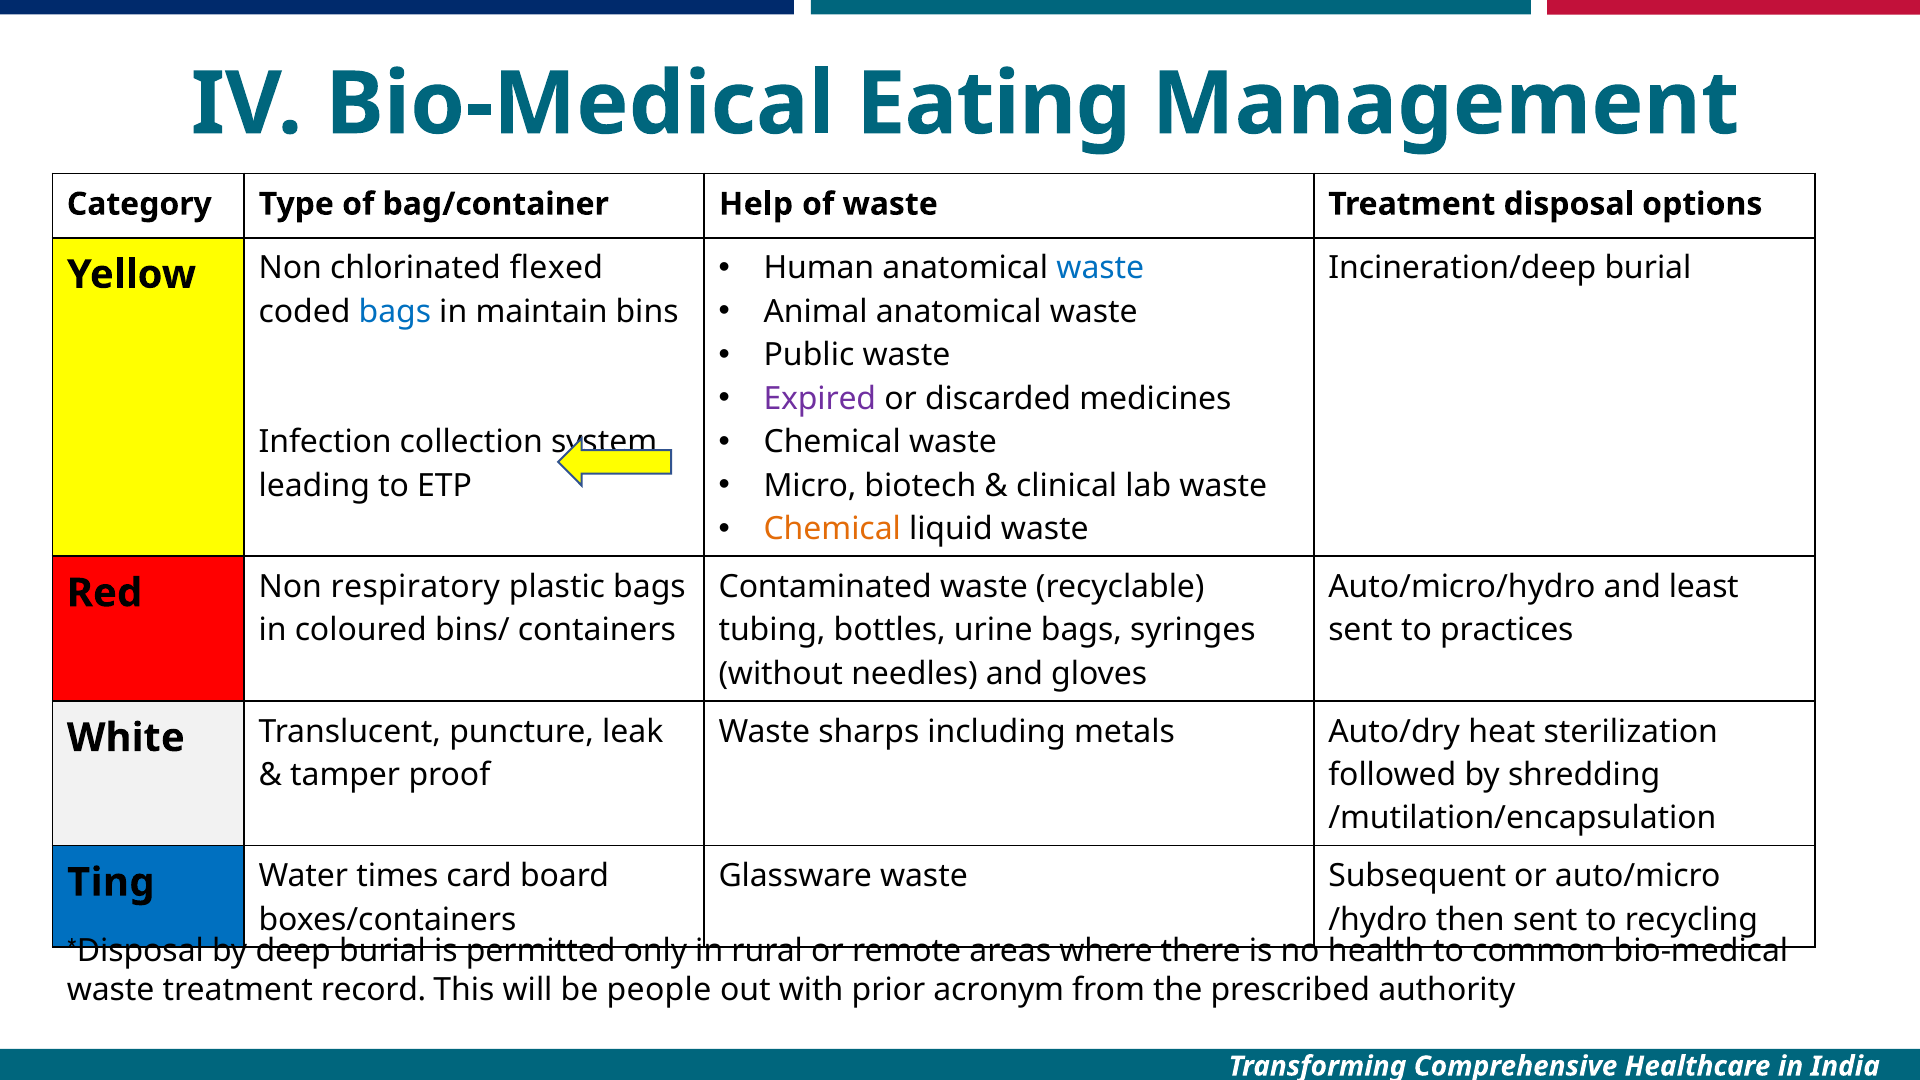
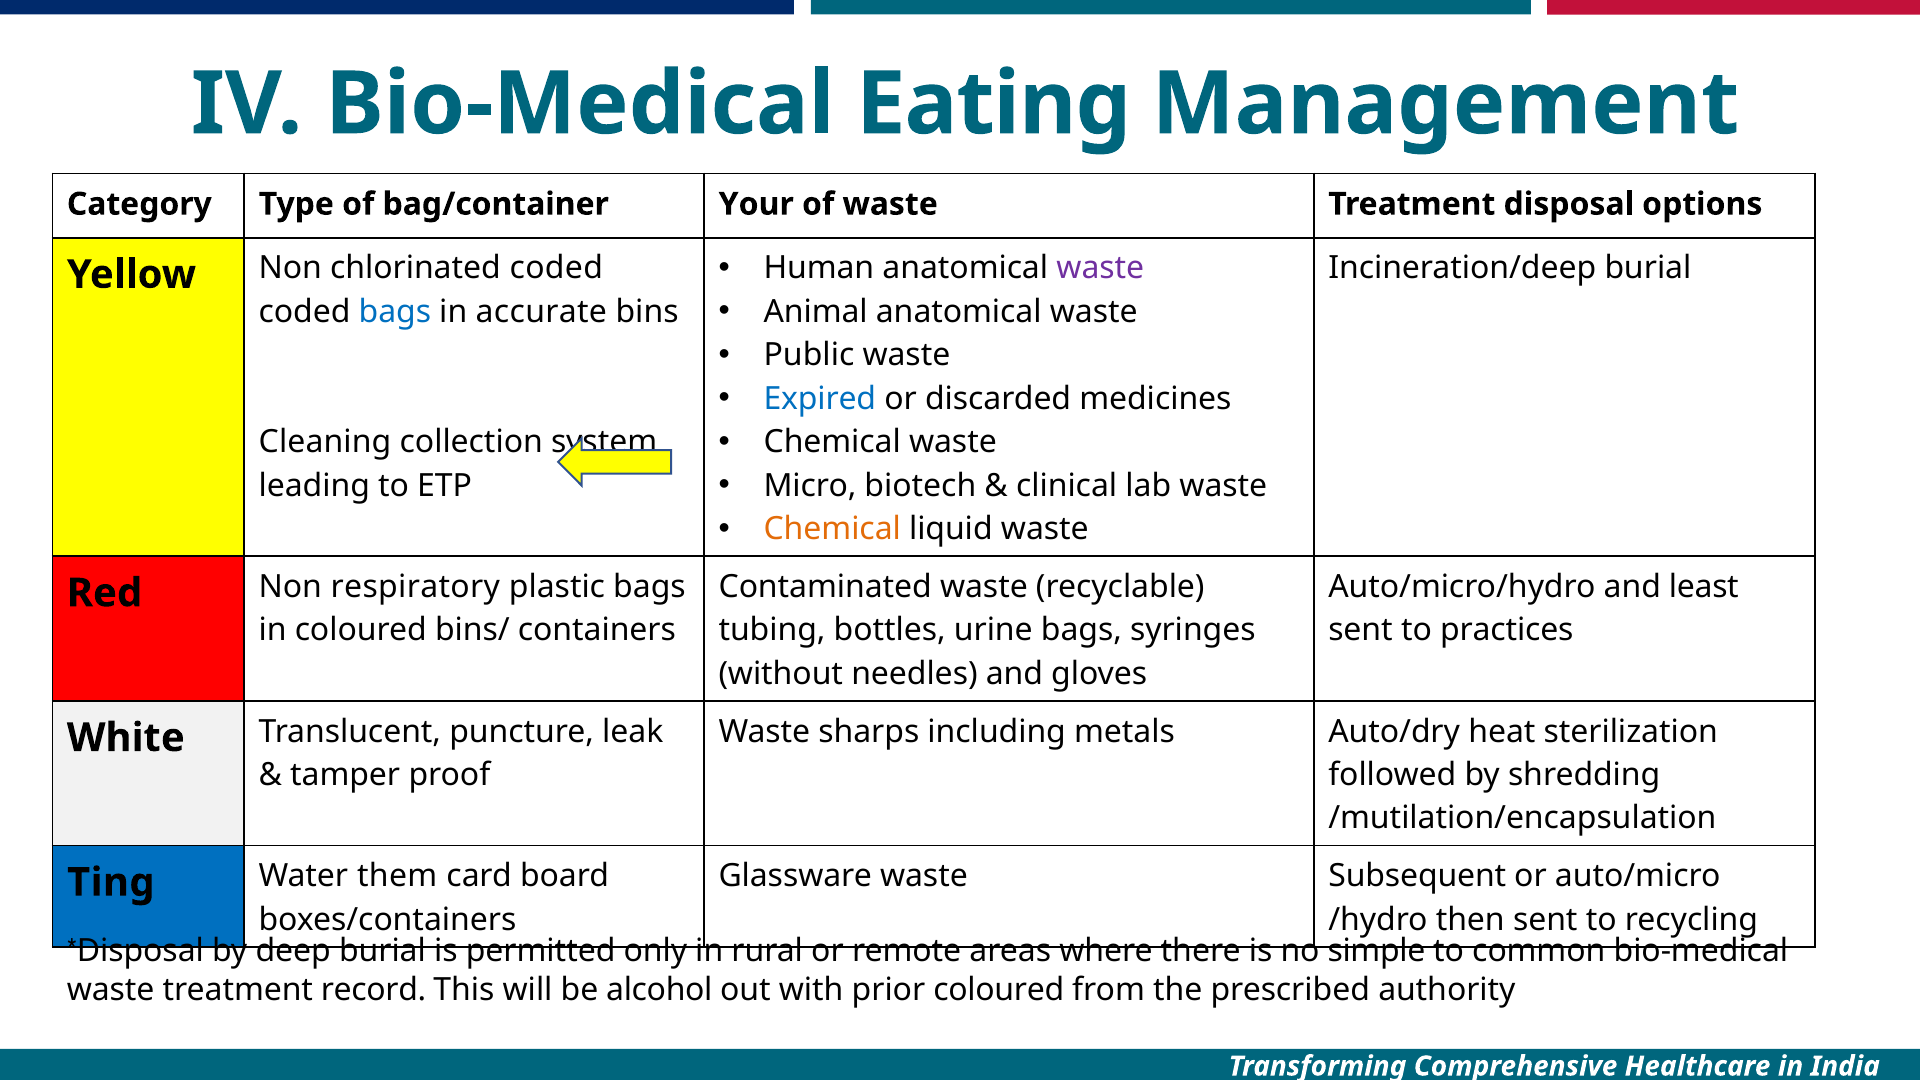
Help: Help -> Your
waste at (1100, 268) colour: blue -> purple
chlorinated flexed: flexed -> coded
maintain: maintain -> accurate
Expired colour: purple -> blue
Infection: Infection -> Cleaning
times: times -> them
health: health -> simple
people: people -> alcohol
prior acronym: acronym -> coloured
